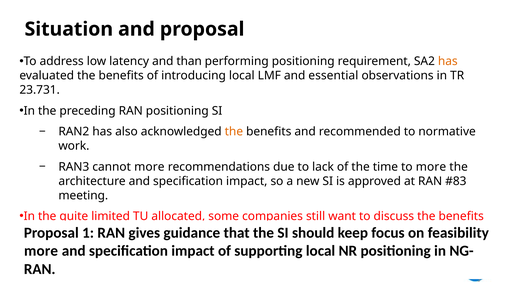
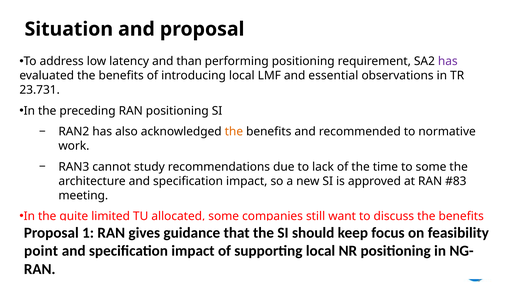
has at (448, 61) colour: orange -> purple
cannot more: more -> study
to more: more -> some
more at (41, 250): more -> point
